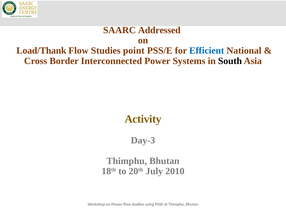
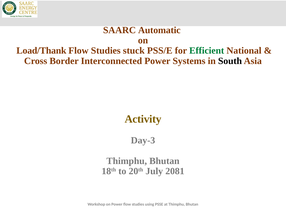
Addressed: Addressed -> Automatic
point: point -> stuck
Efficient colour: blue -> green
2010: 2010 -> 2081
